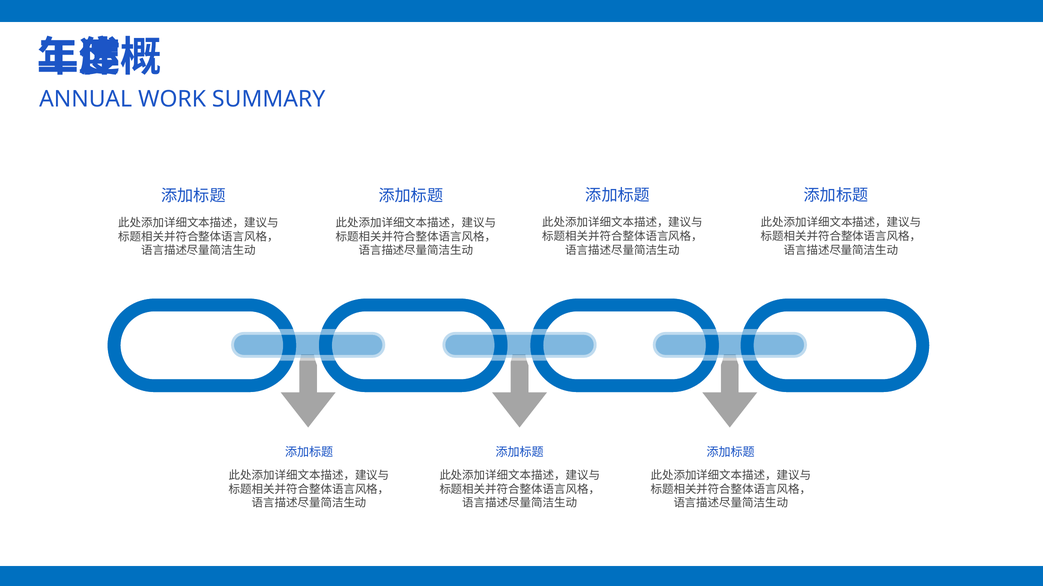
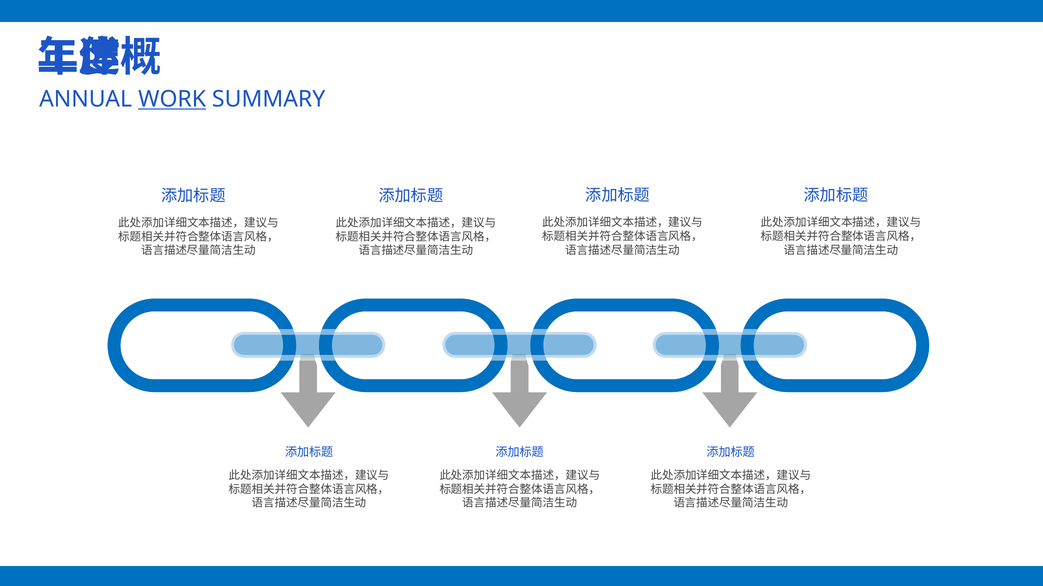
WORK underline: none -> present
